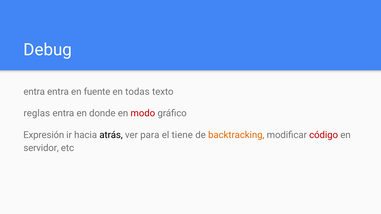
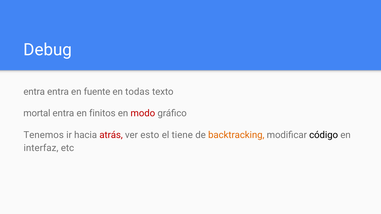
reglas: reglas -> mortal
donde: donde -> finitos
Expresión: Expresión -> Tenemos
atrás colour: black -> red
para: para -> esto
código colour: red -> black
servidor: servidor -> interfaz
